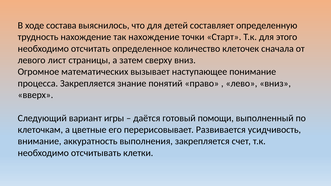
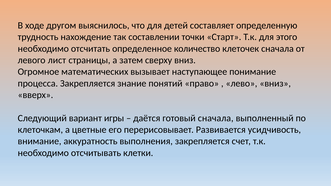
состава: состава -> другом
так нахождение: нахождение -> составлении
готовый помощи: помощи -> сначала
